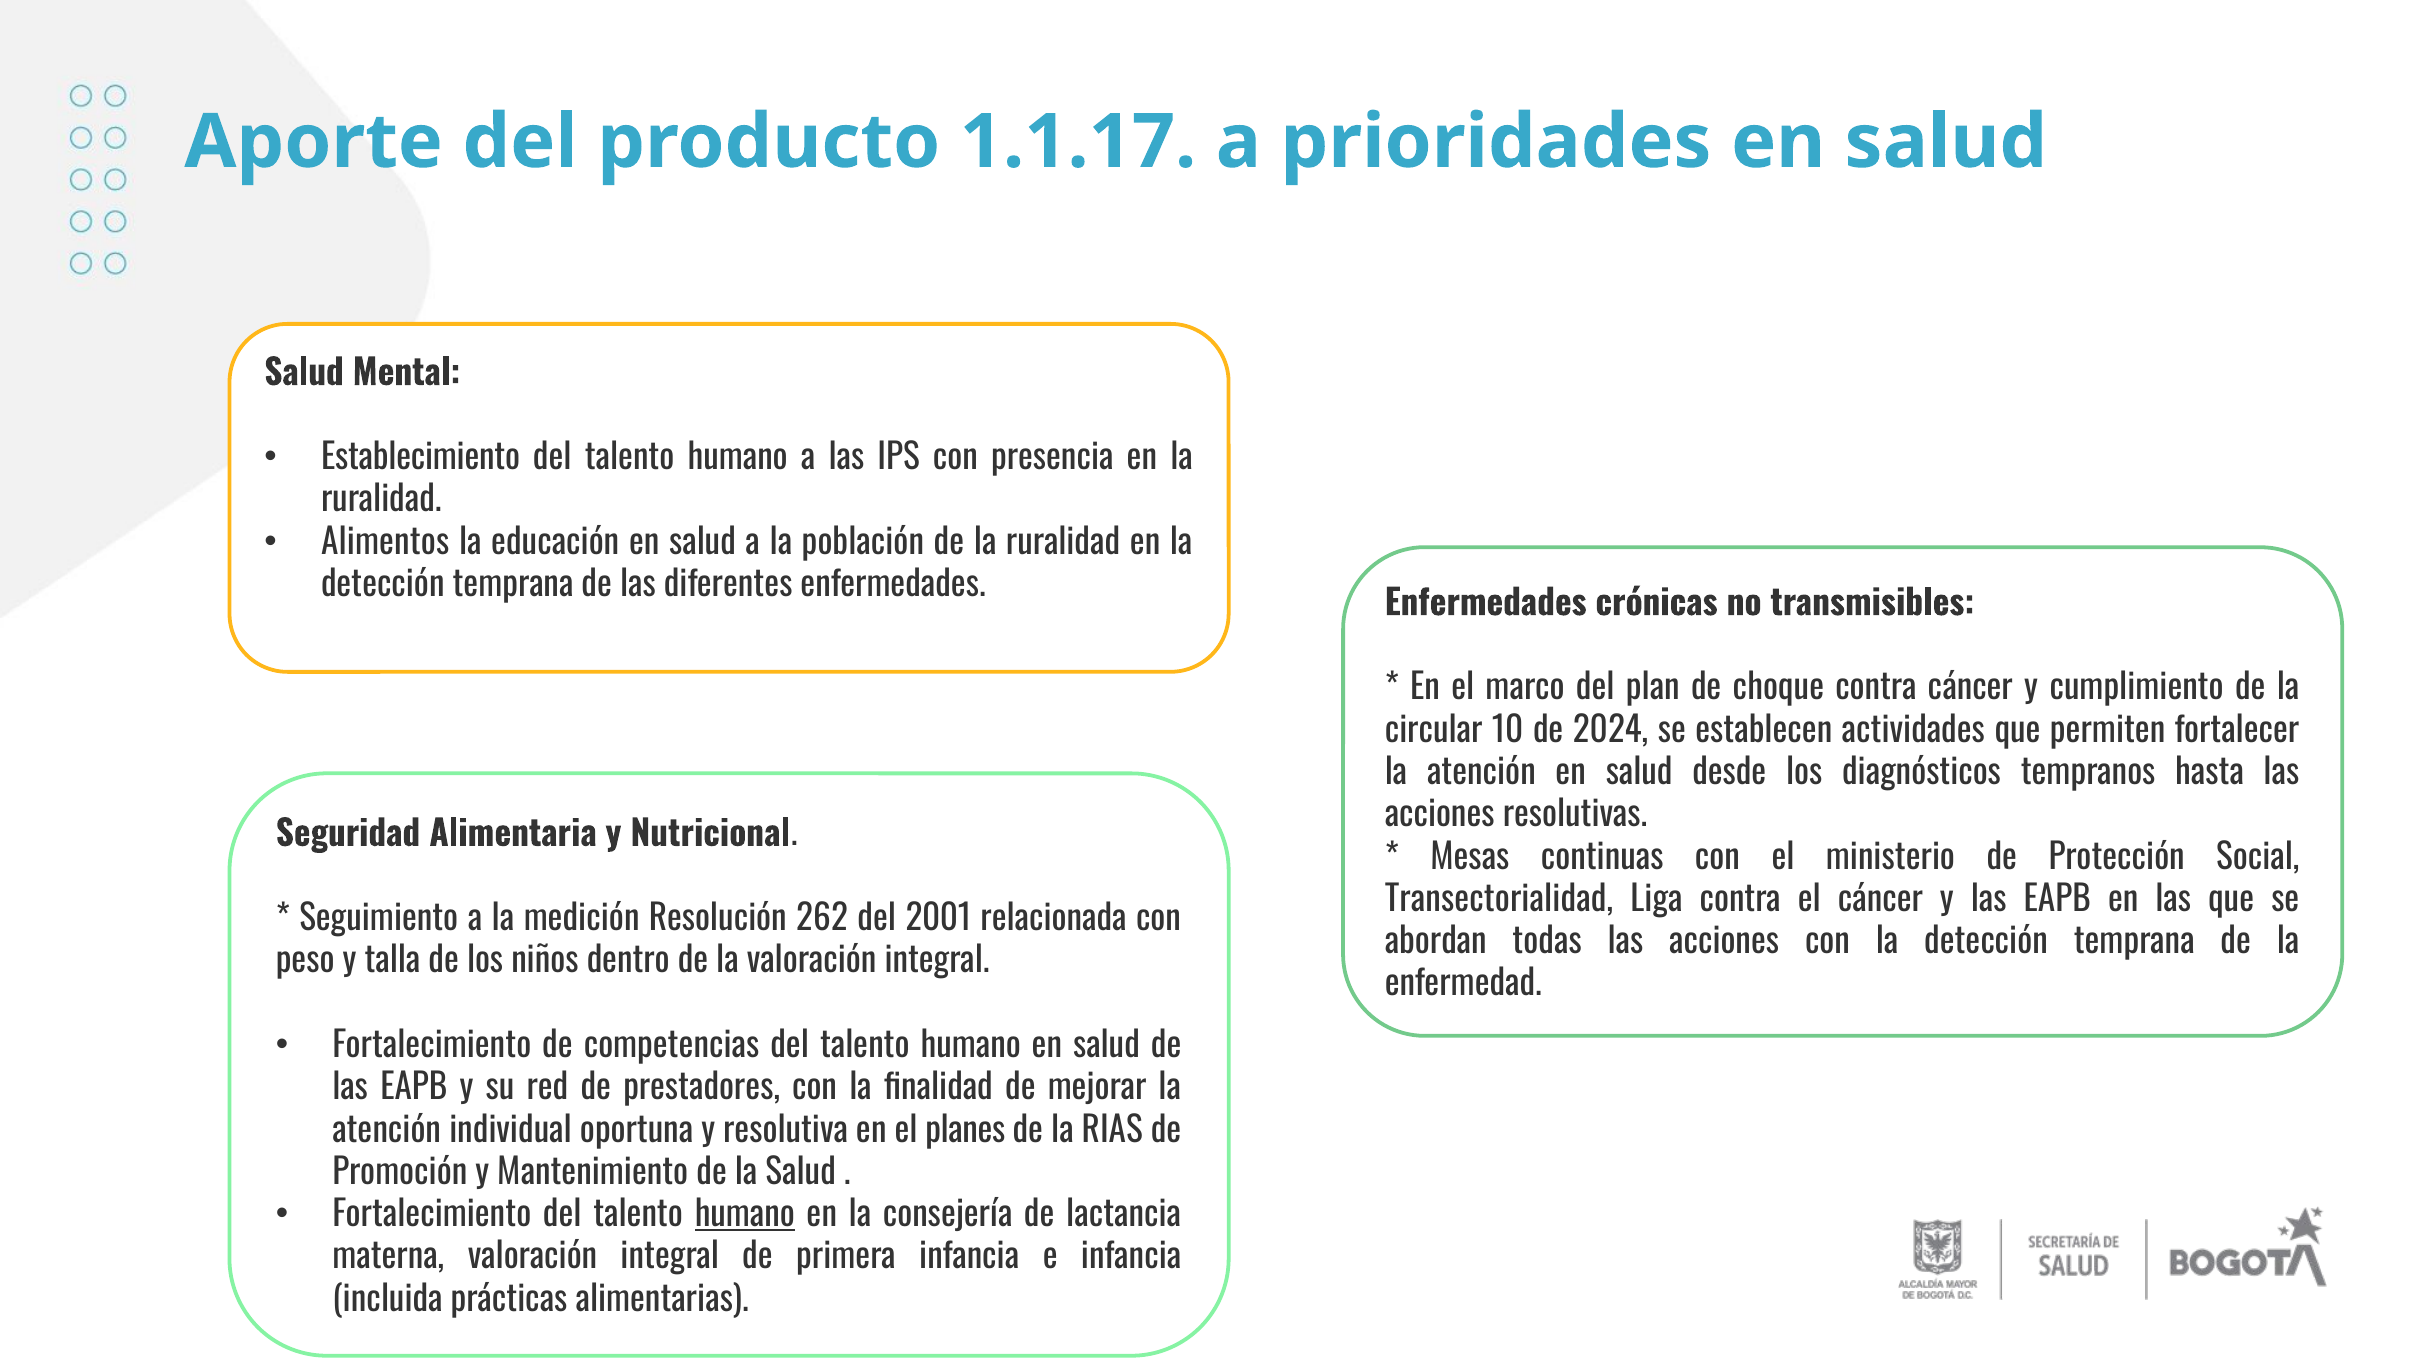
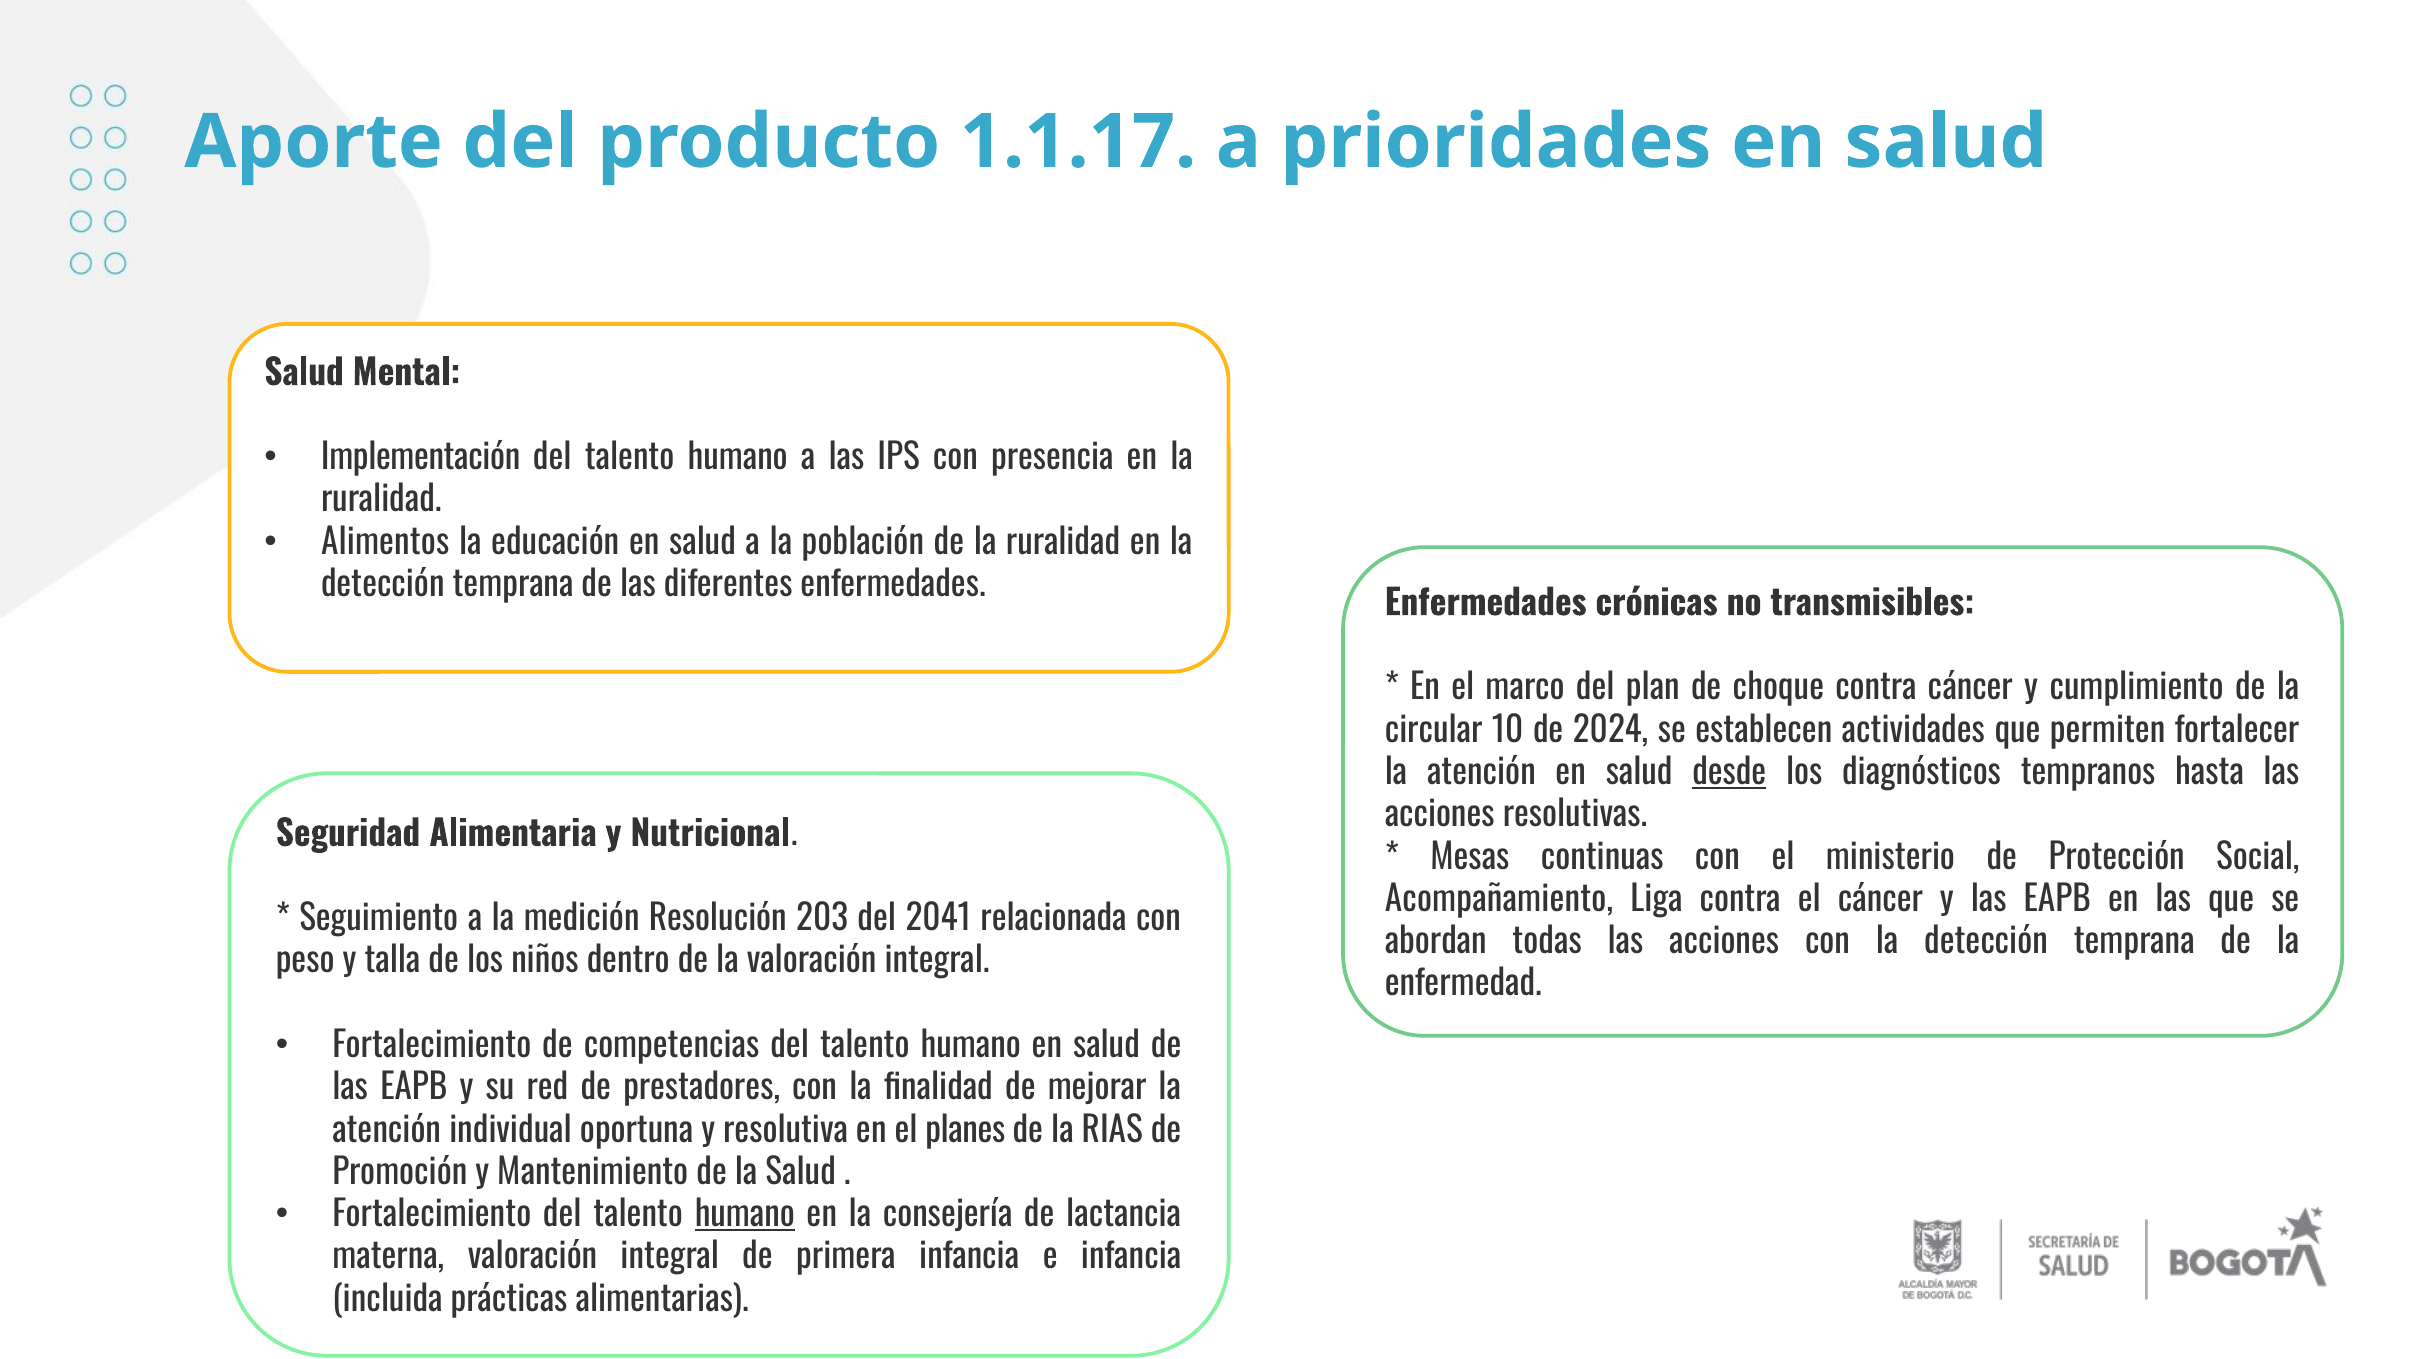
Establecimiento: Establecimiento -> Implementación
desde underline: none -> present
Transectorialidad: Transectorialidad -> Acompañamiento
262: 262 -> 203
2001: 2001 -> 2041
